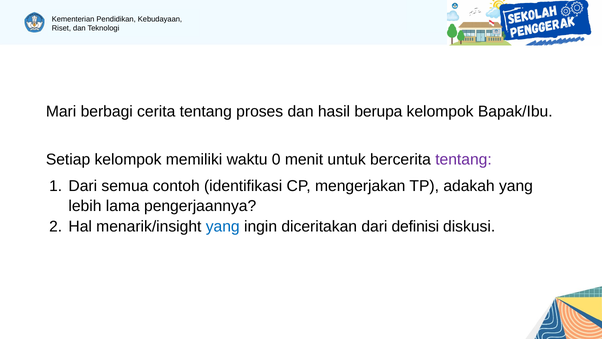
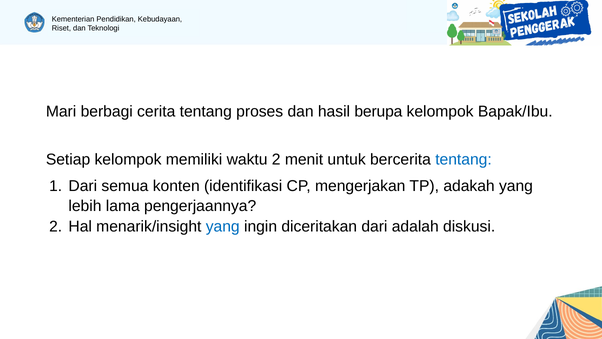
waktu 0: 0 -> 2
tentang at (464, 160) colour: purple -> blue
contoh: contoh -> konten
definisi: definisi -> adalah
